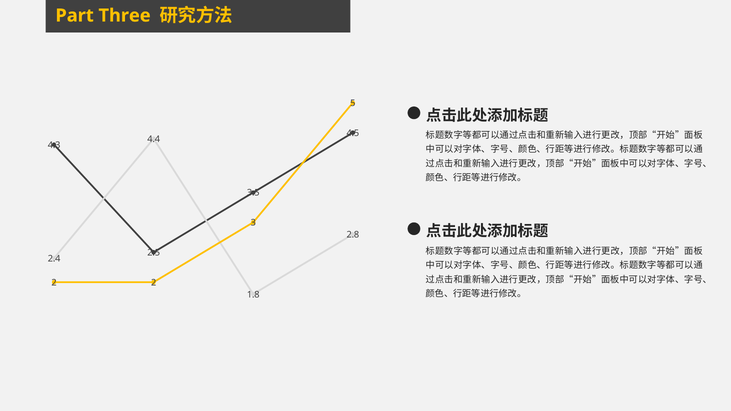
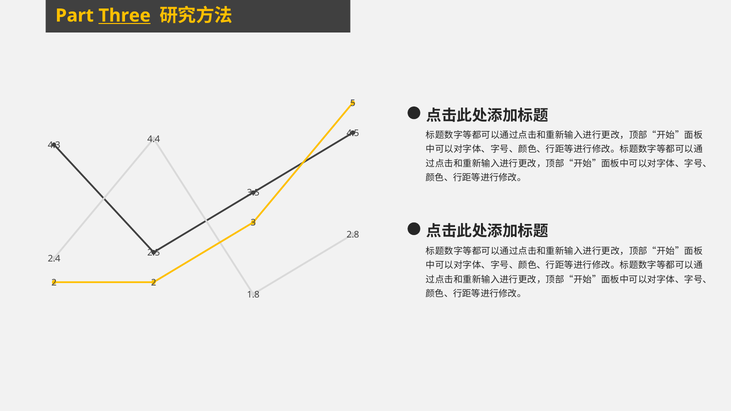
Three underline: none -> present
